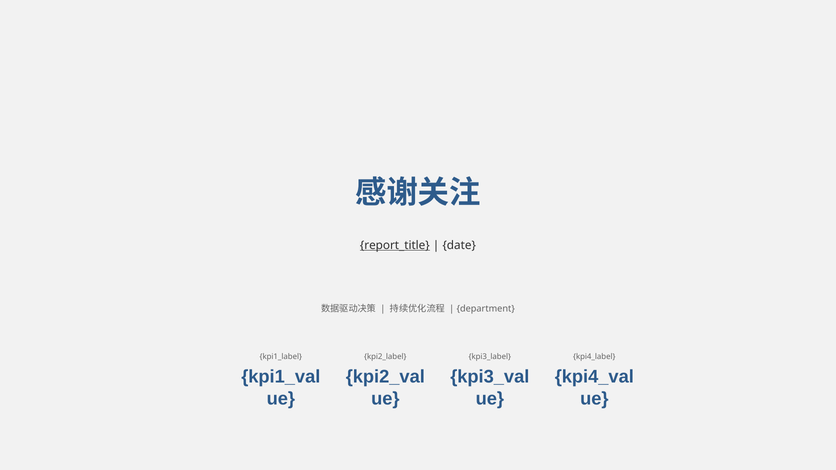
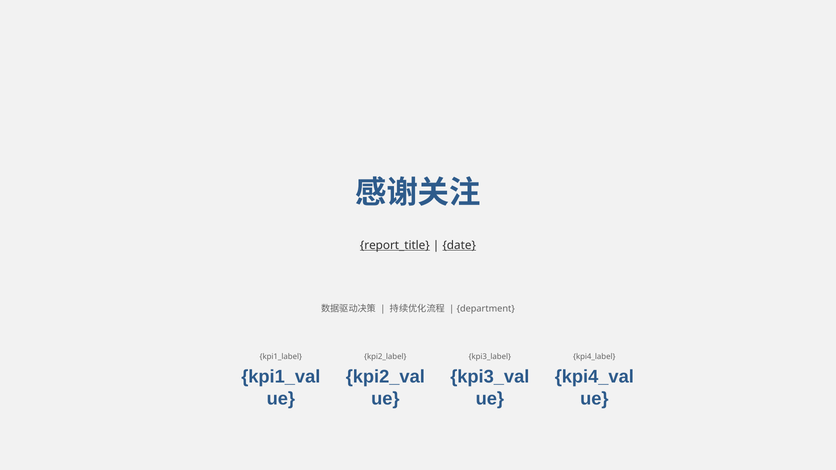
date underline: none -> present
